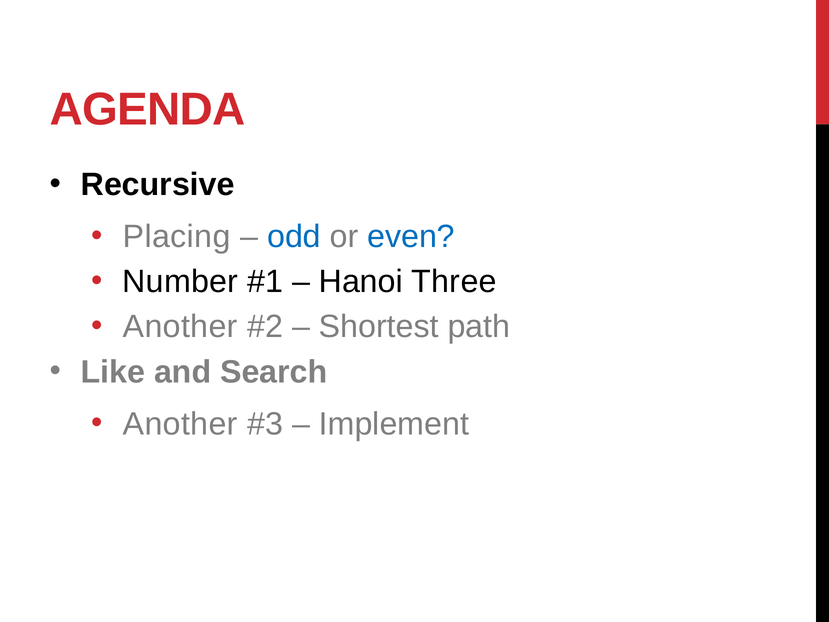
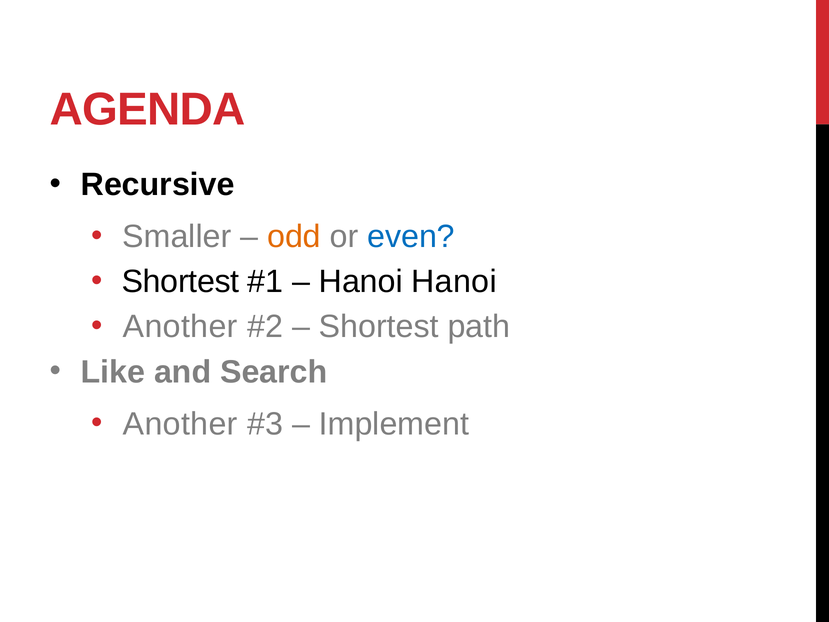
Placing: Placing -> Smaller
odd colour: blue -> orange
Number at (180, 282): Number -> Shortest
Hanoi Three: Three -> Hanoi
